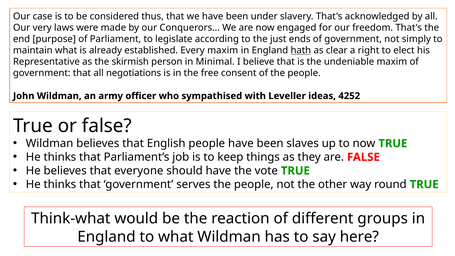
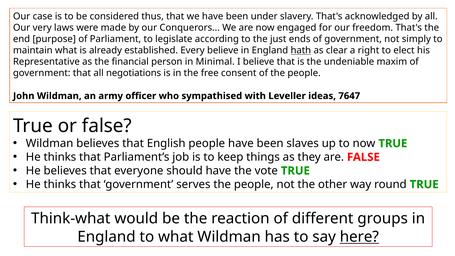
Every maxim: maxim -> believe
skirmish: skirmish -> financial
4252: 4252 -> 7647
here underline: none -> present
